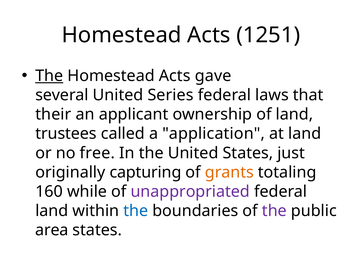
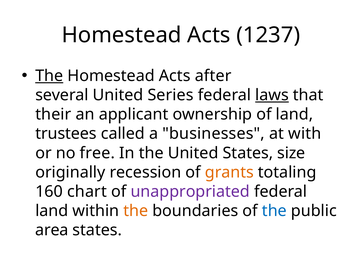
1251: 1251 -> 1237
gave: gave -> after
laws underline: none -> present
application: application -> businesses
at land: land -> with
just: just -> size
capturing: capturing -> recession
while: while -> chart
the at (136, 211) colour: blue -> orange
the at (274, 211) colour: purple -> blue
